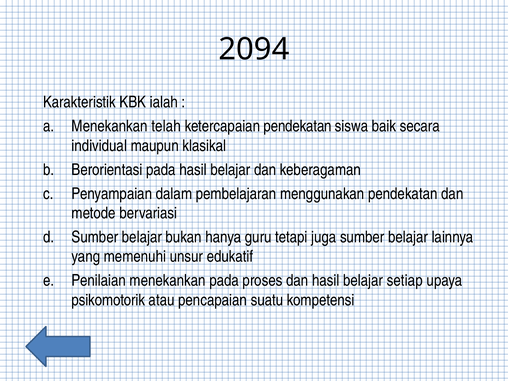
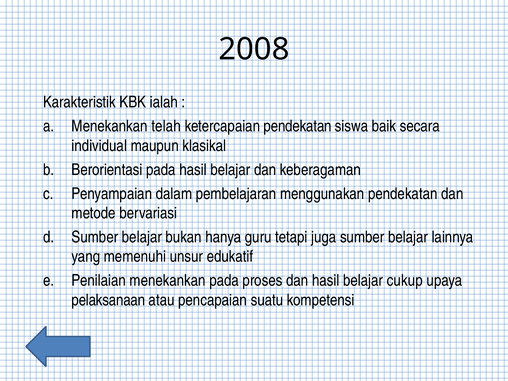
2094: 2094 -> 2008
setiap: setiap -> cukup
psikomotorik: psikomotorik -> pelaksanaan
